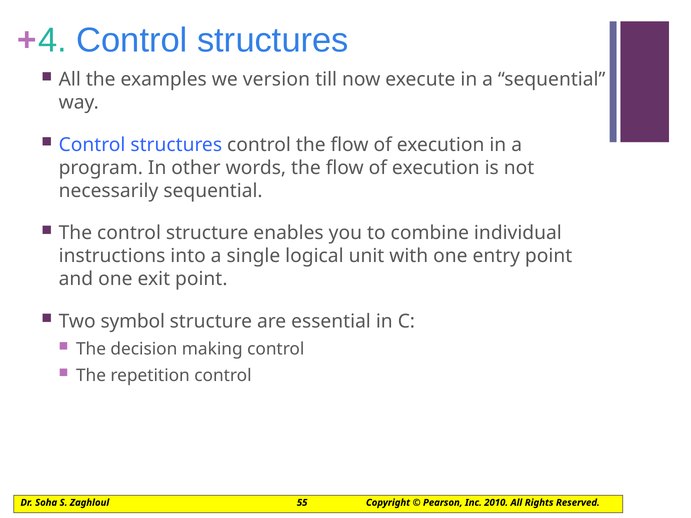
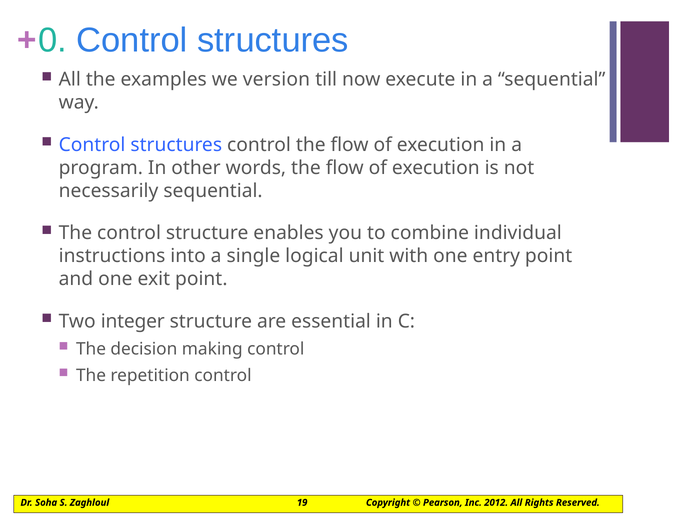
4: 4 -> 0
symbol: symbol -> integer
55: 55 -> 19
2010: 2010 -> 2012
